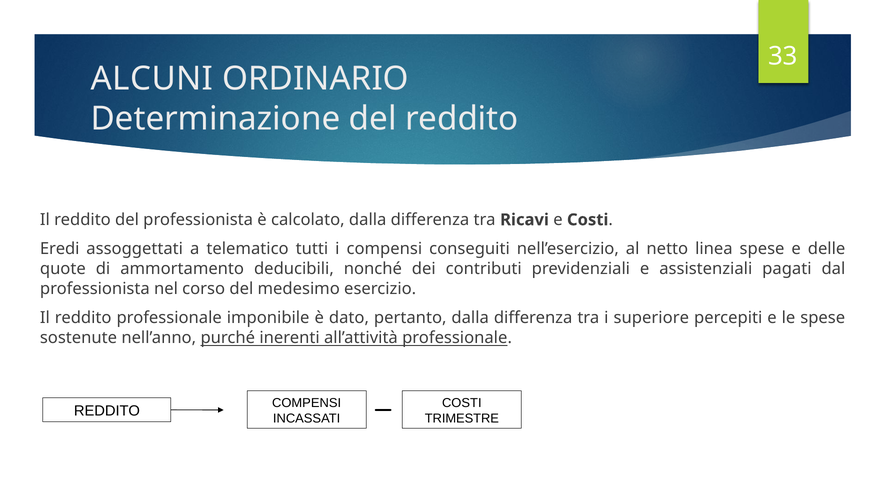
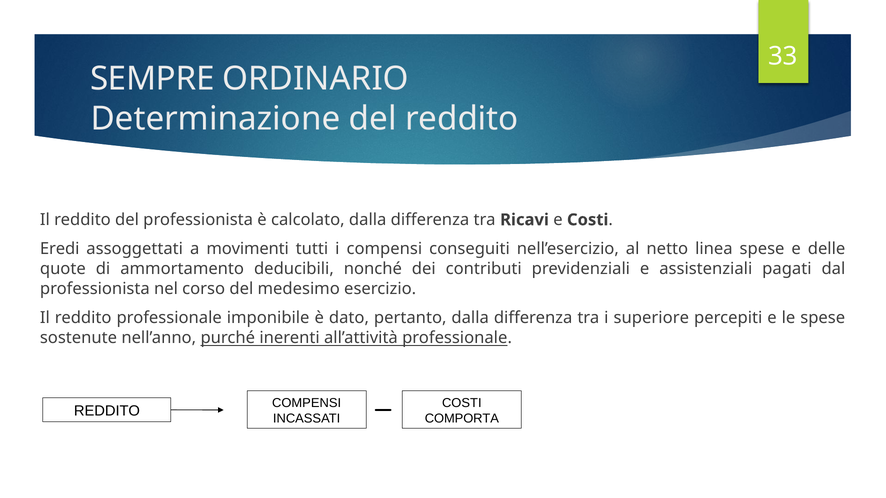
ALCUNI: ALCUNI -> SEMPRE
telematico: telematico -> movimenti
TRIMESTRE: TRIMESTRE -> COMPORTA
